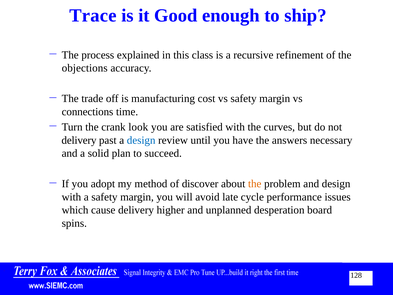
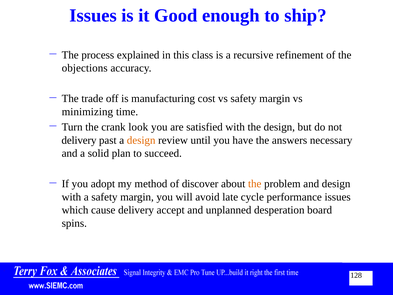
Trace at (93, 16): Trace -> Issues
connections: connections -> minimizing
the curves: curves -> design
design at (141, 140) colour: blue -> orange
higher: higher -> accept
